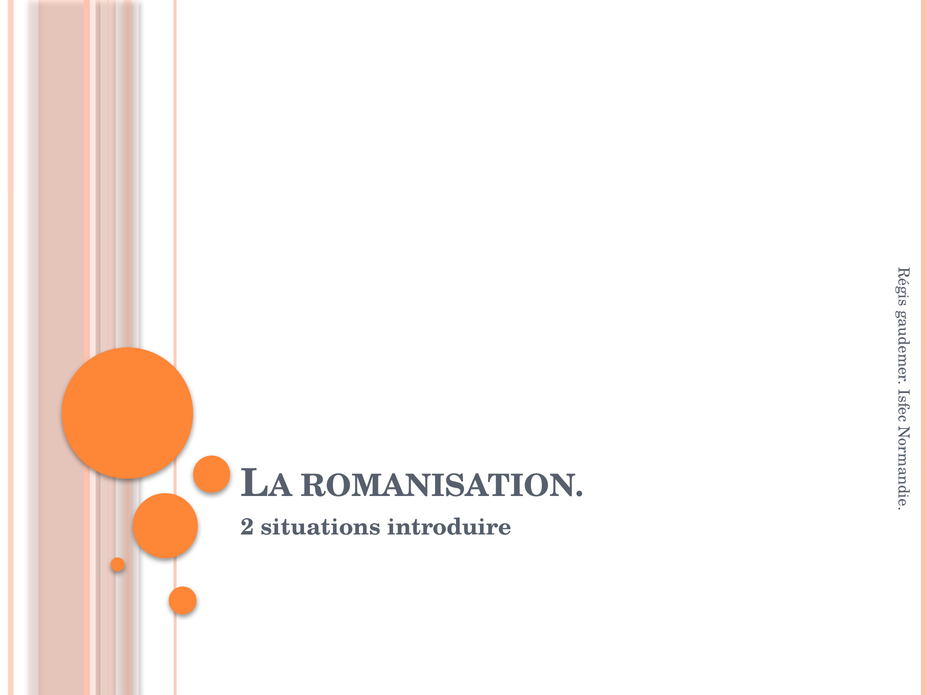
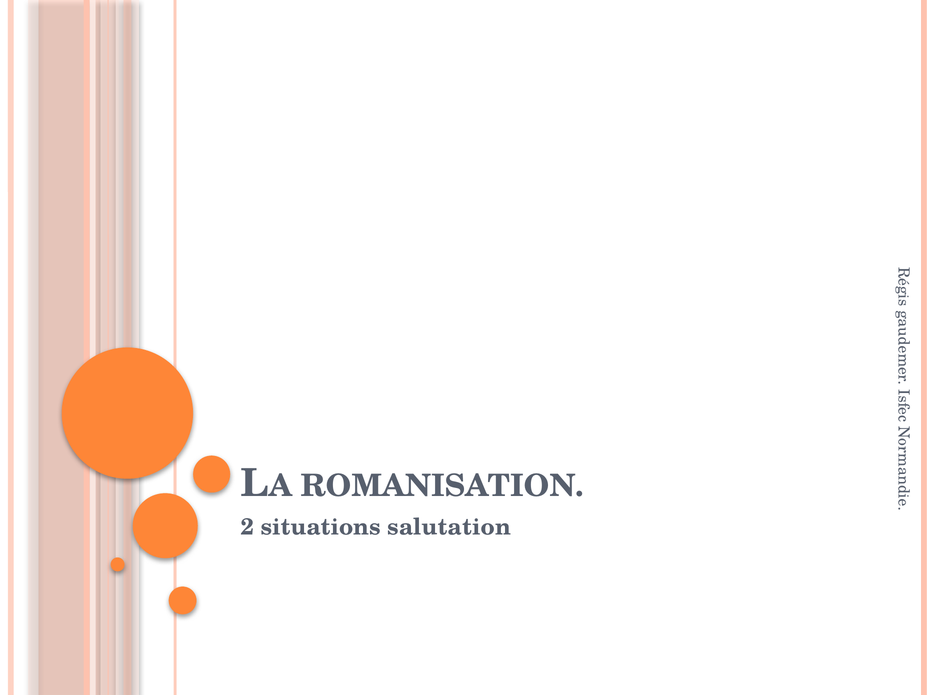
introduire: introduire -> salutation
